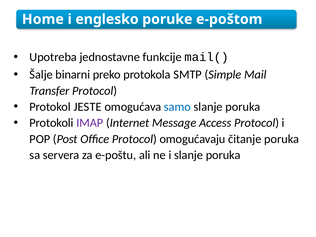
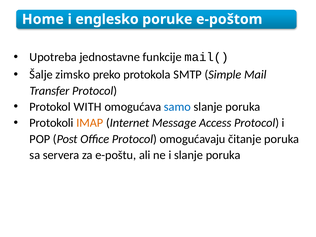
binarni: binarni -> zimsko
JESTE: JESTE -> WITH
IMAP colour: purple -> orange
